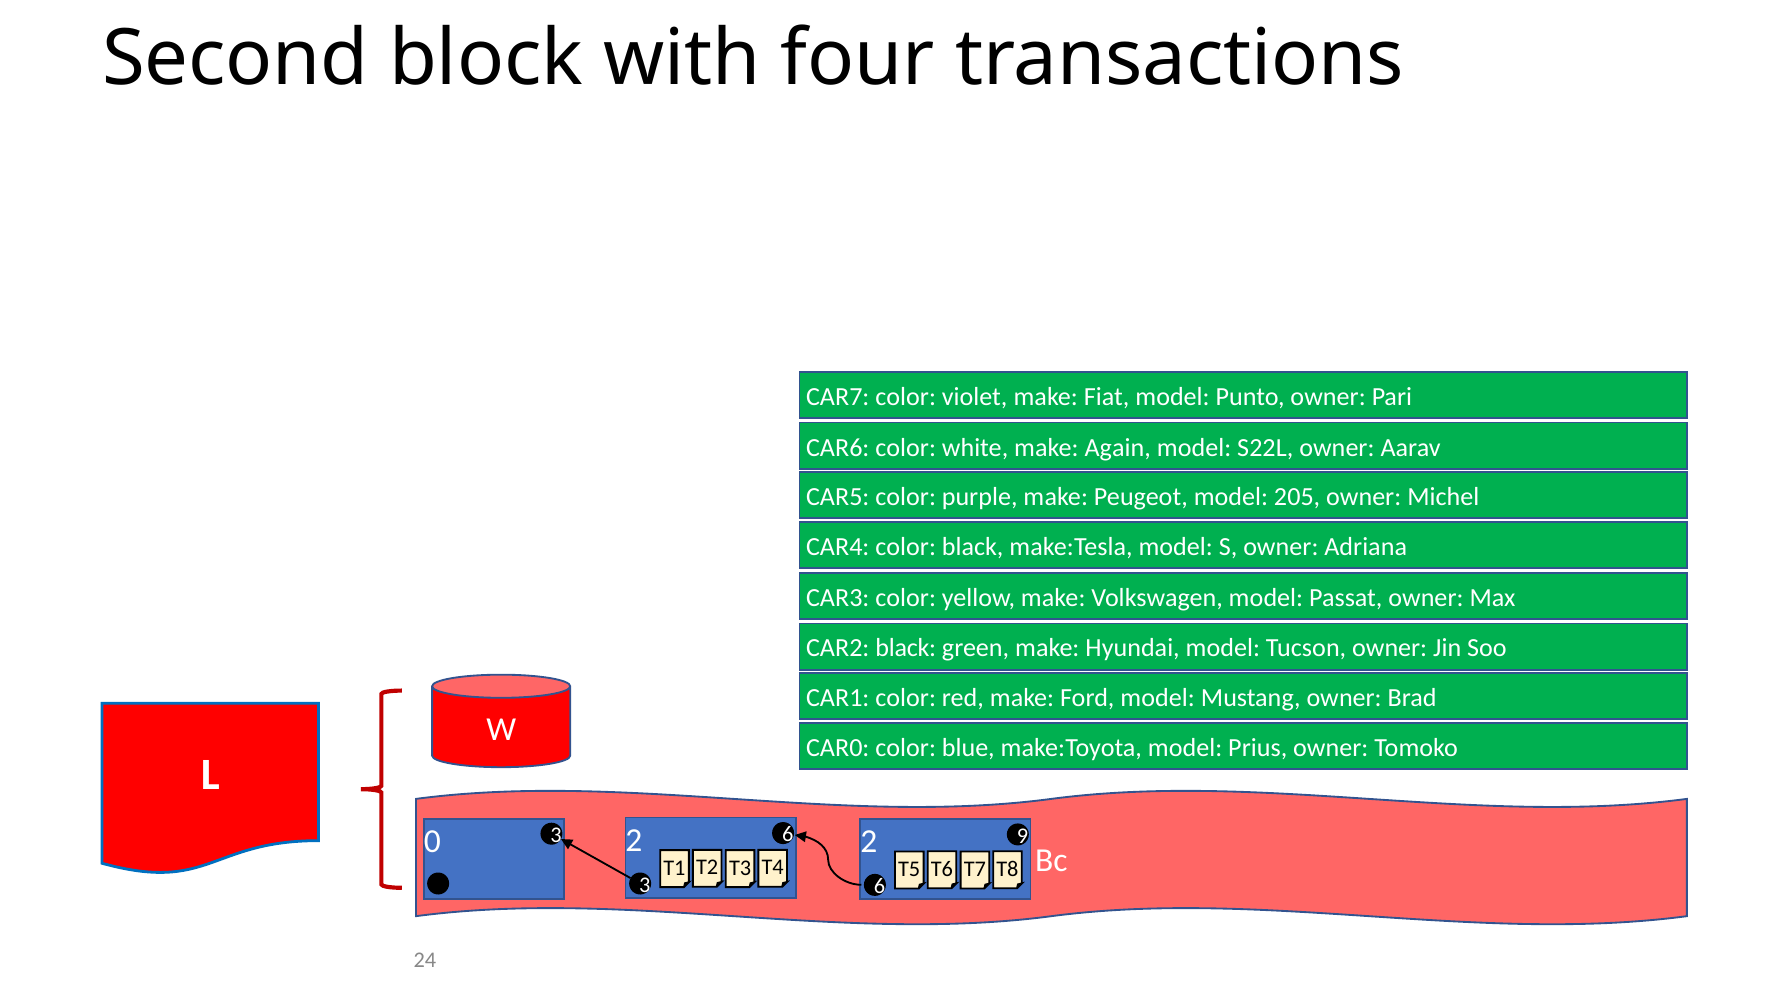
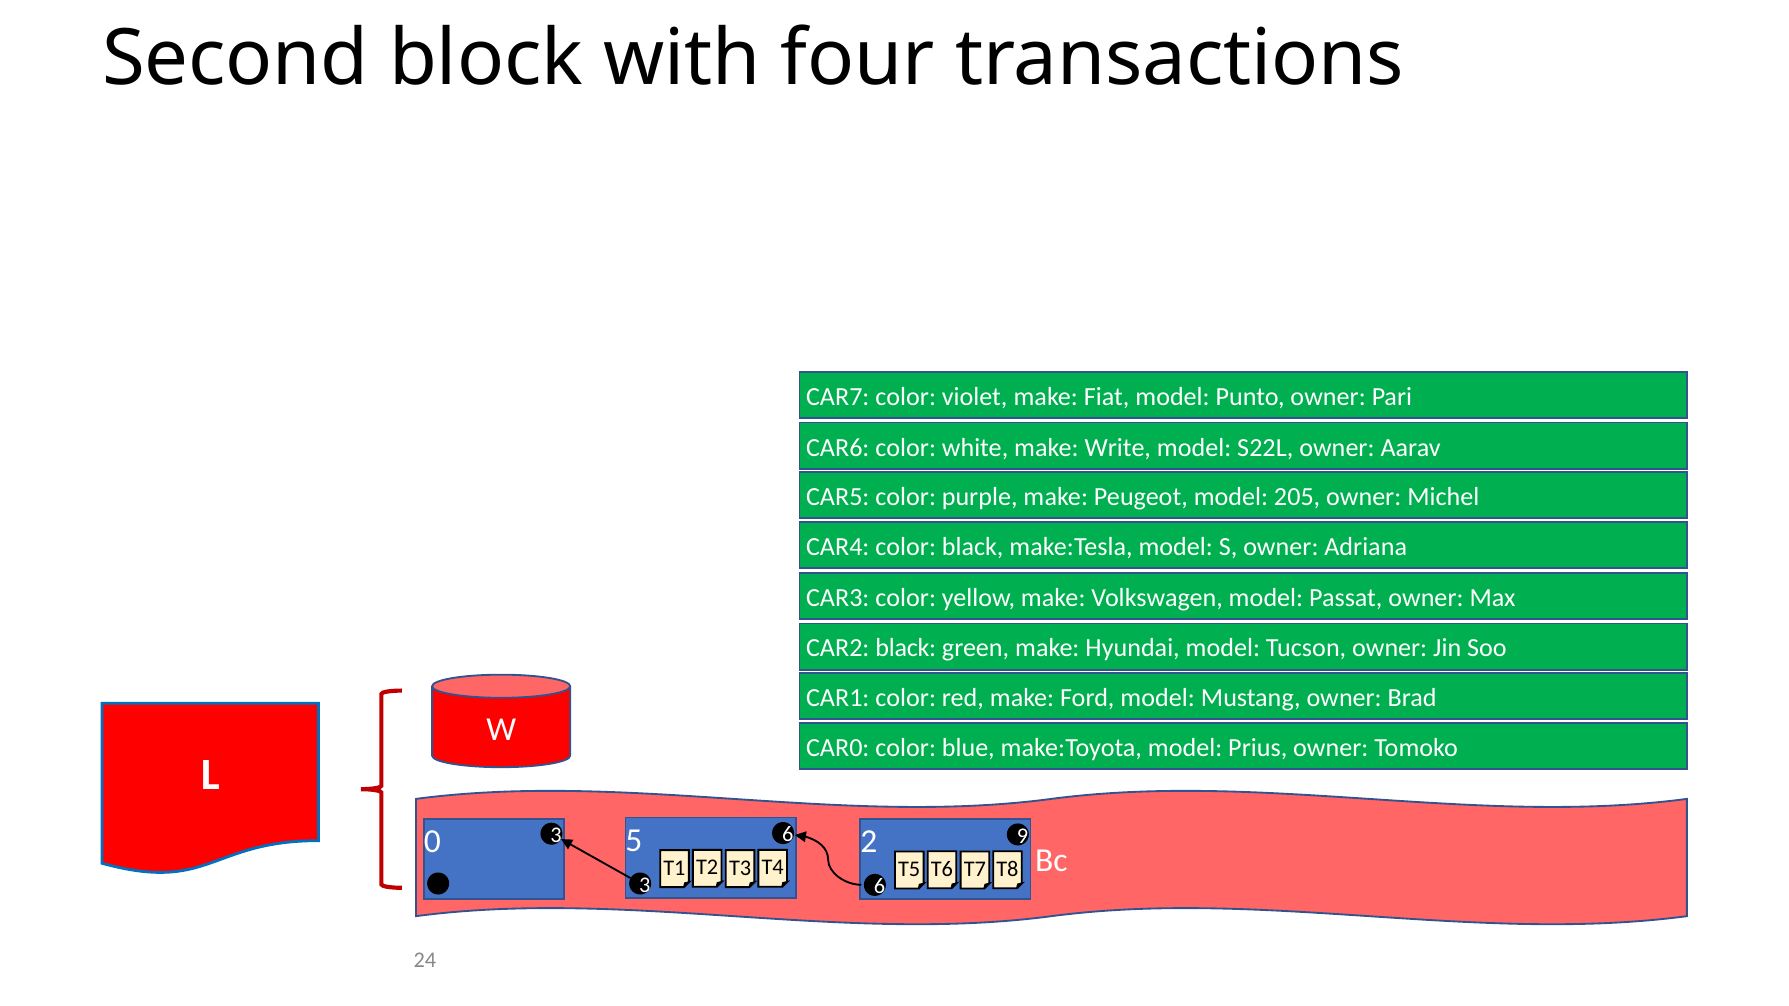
Again: Again -> Write
0 2: 2 -> 5
